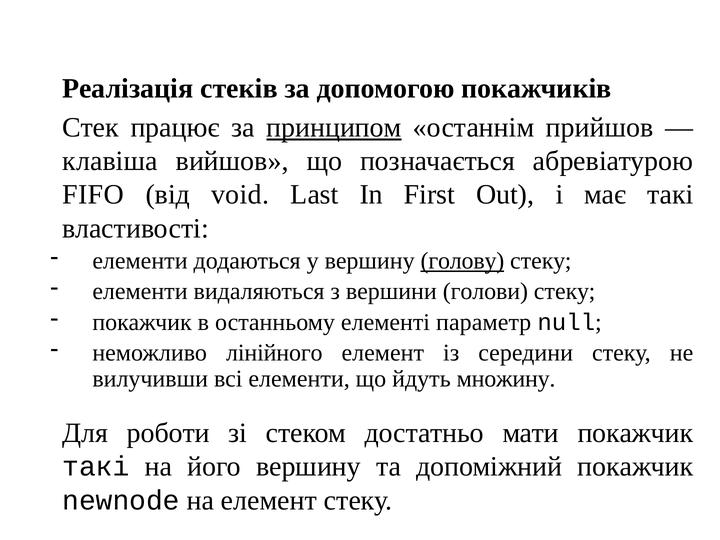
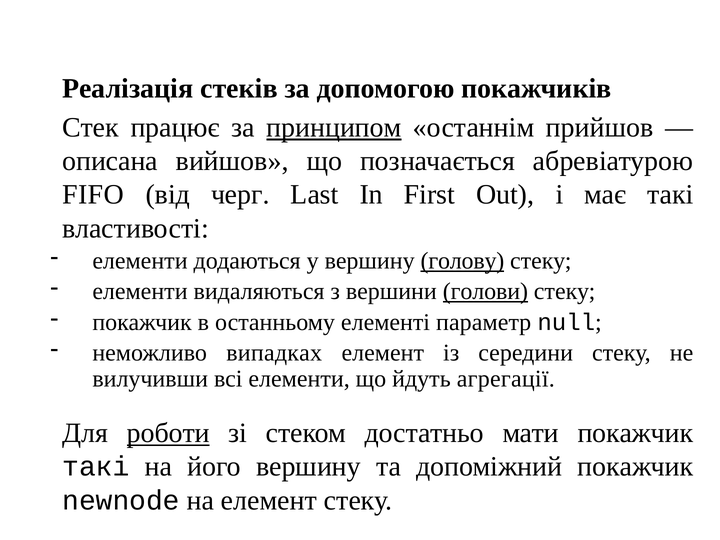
клавіша: клавіша -> описана
void: void -> черг
голови underline: none -> present
лінійного: лінійного -> випадках
множину: множину -> агрегації
роботи underline: none -> present
